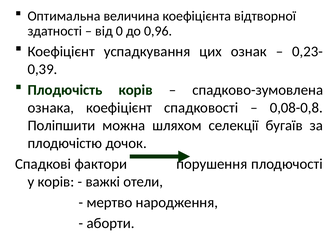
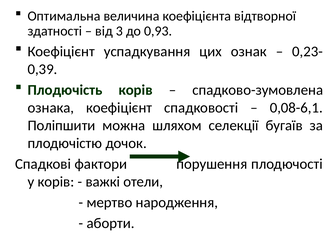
0: 0 -> 3
0,96: 0,96 -> 0,93
0,08-0,8: 0,08-0,8 -> 0,08-6,1
